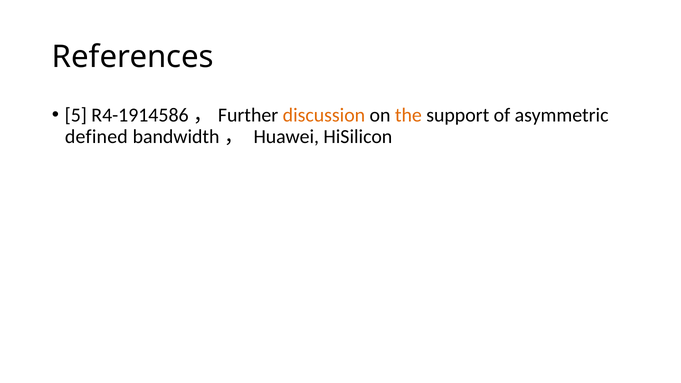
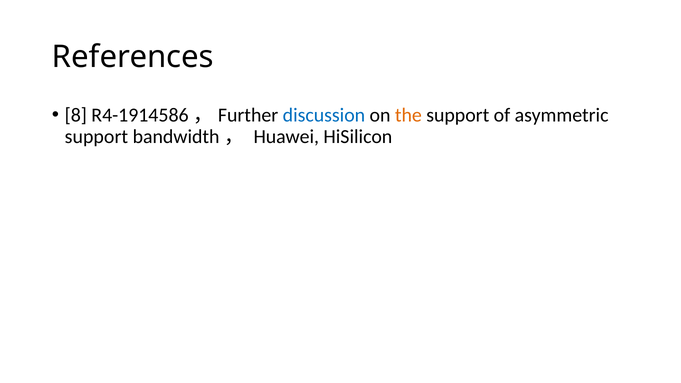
5: 5 -> 8
discussion colour: orange -> blue
defined at (96, 137): defined -> support
